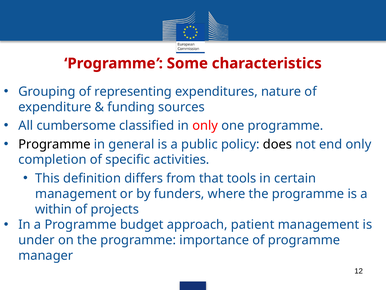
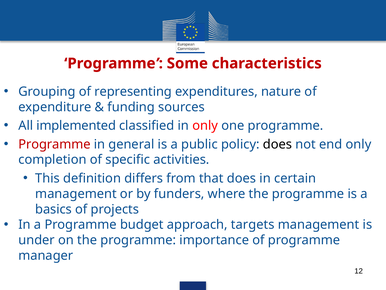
cumbersome: cumbersome -> implemented
Programme at (54, 144) colour: black -> red
that tools: tools -> does
within: within -> basics
patient: patient -> targets
